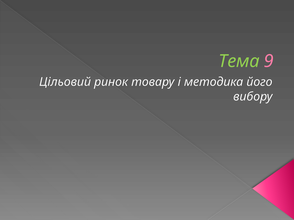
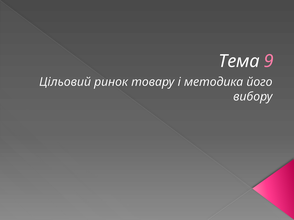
Тема colour: light green -> white
